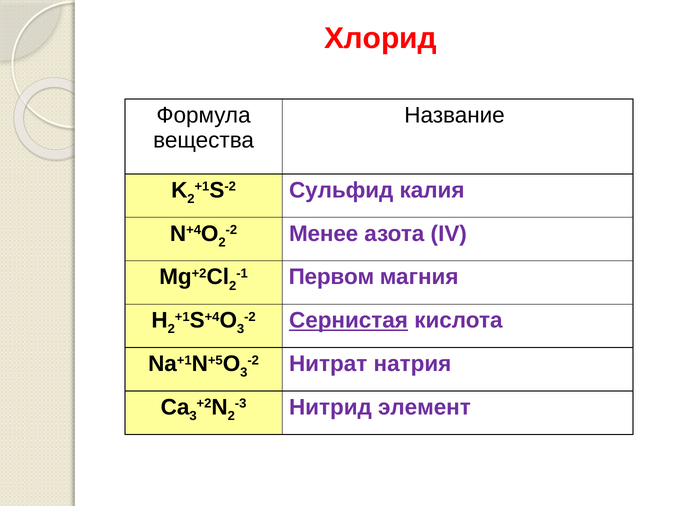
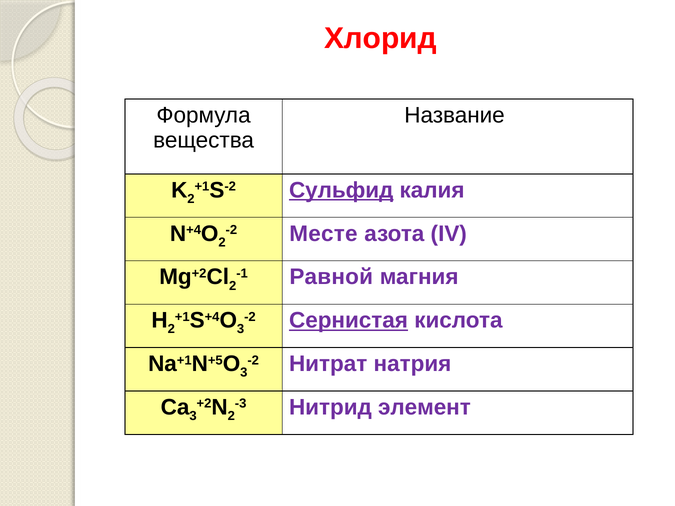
Сульфид underline: none -> present
Менее: Менее -> Месте
Первом: Первом -> Равной
